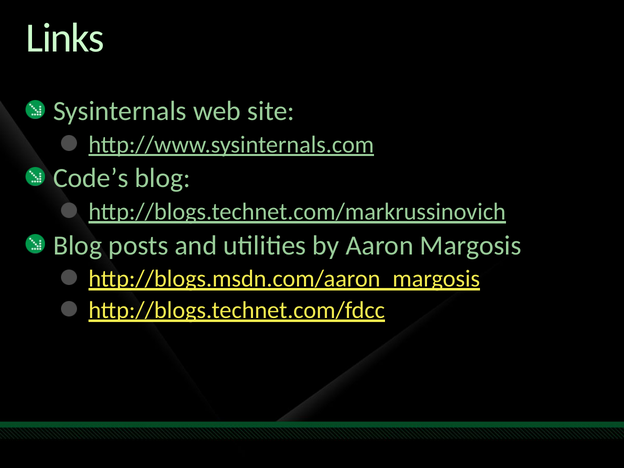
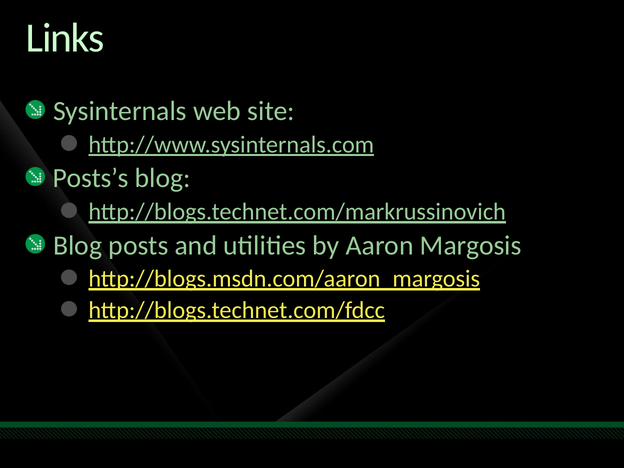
Code’s: Code’s -> Posts’s
